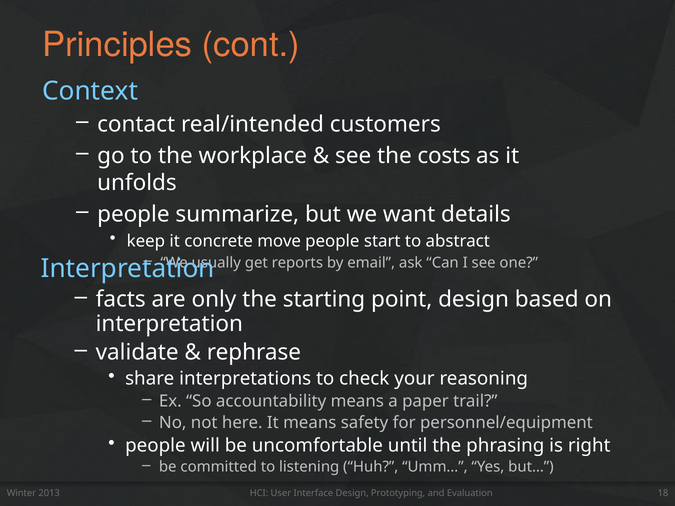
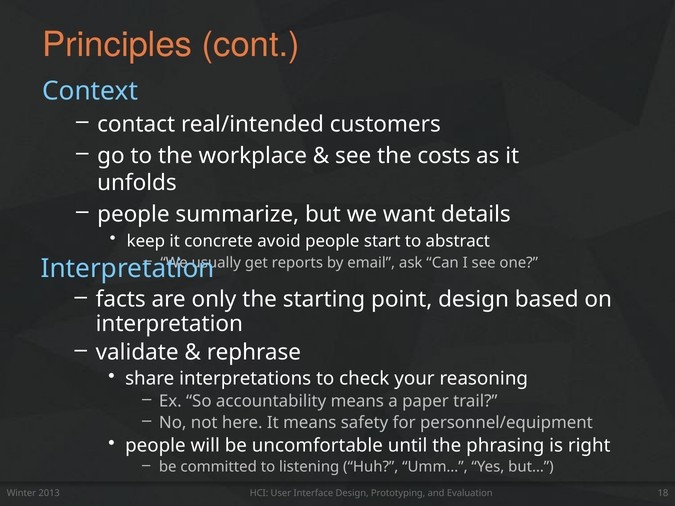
move: move -> avoid
